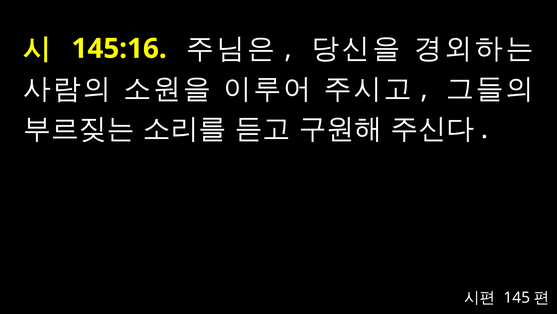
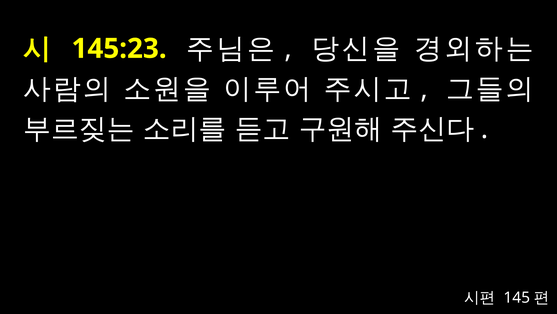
145:16: 145:16 -> 145:23
